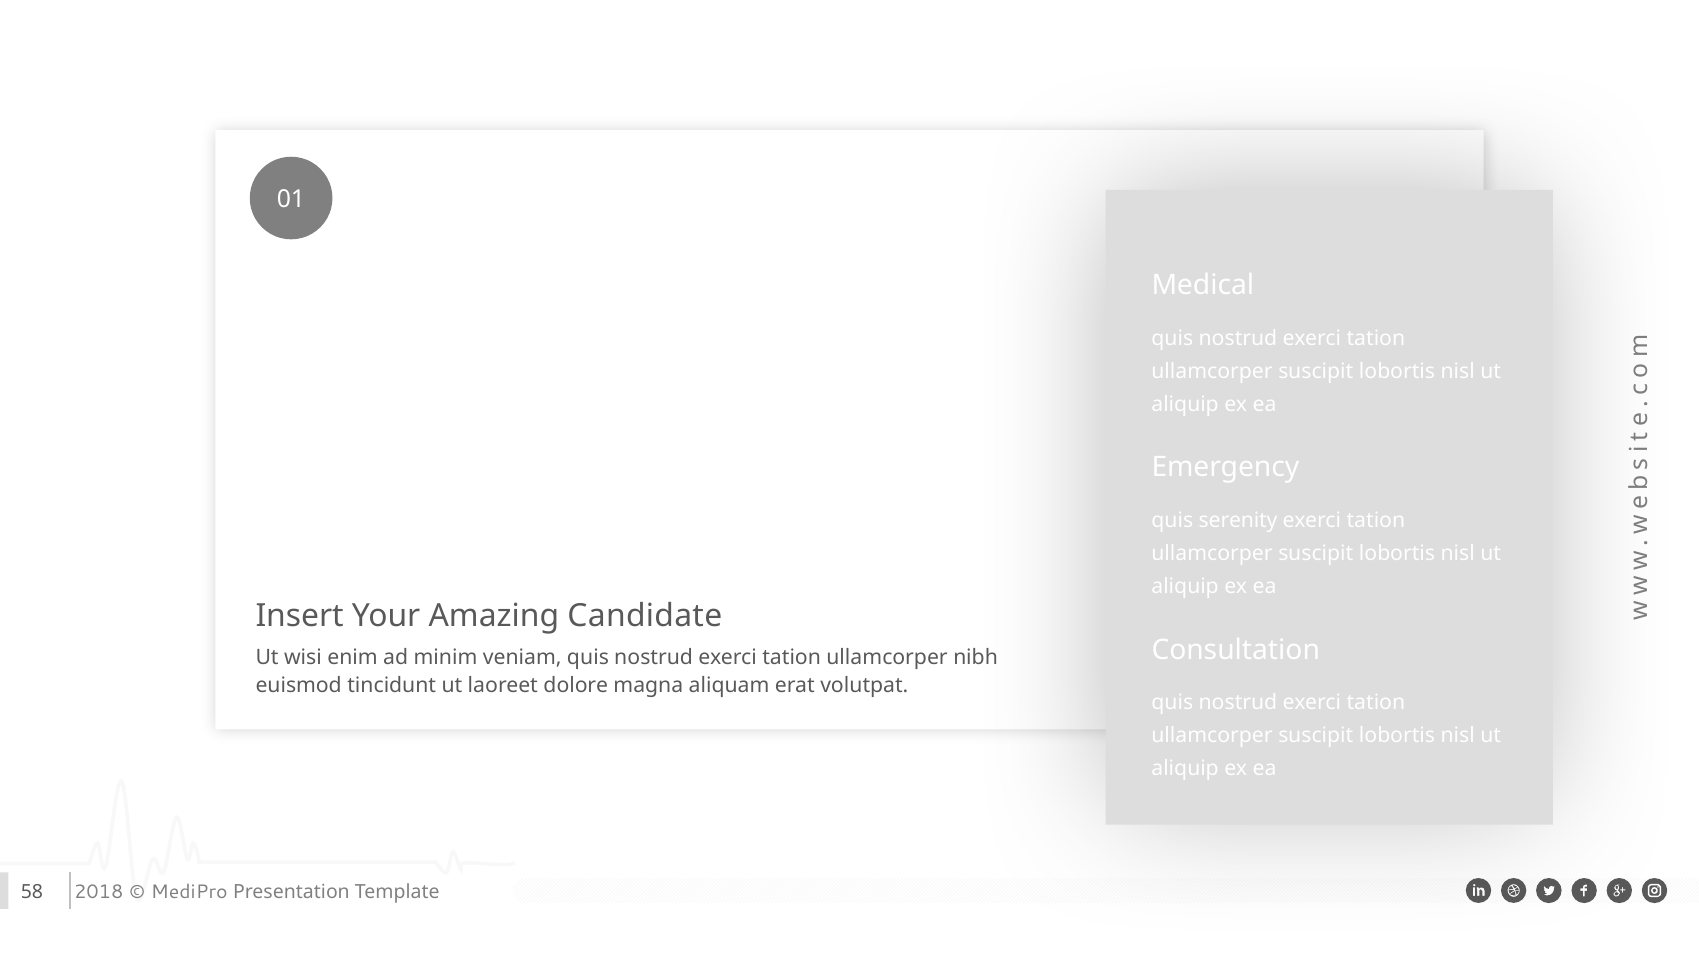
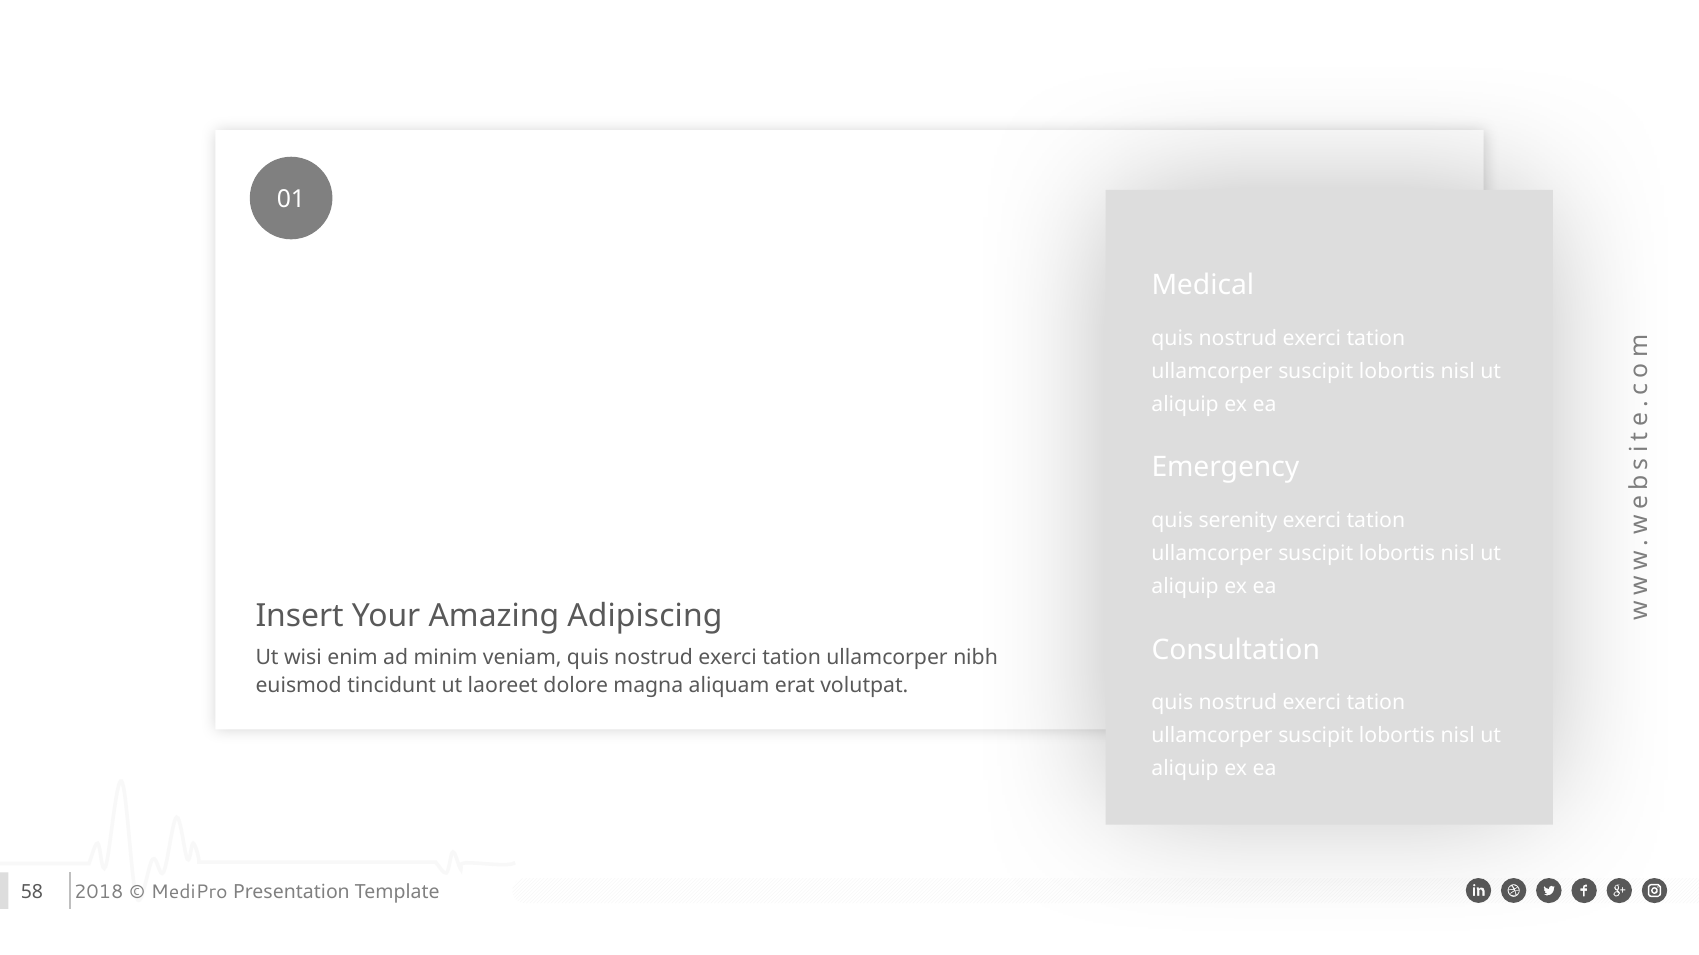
Candidate: Candidate -> Adipiscing
